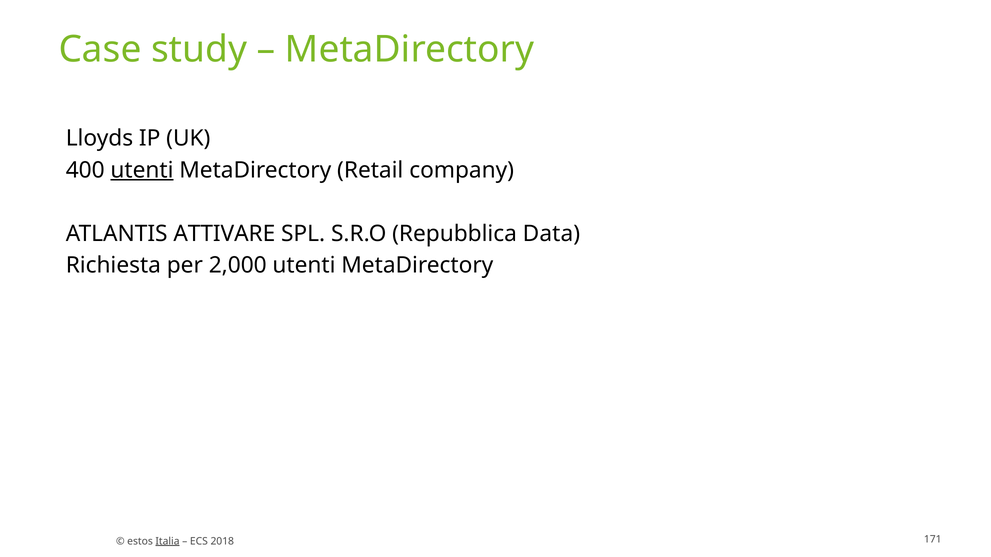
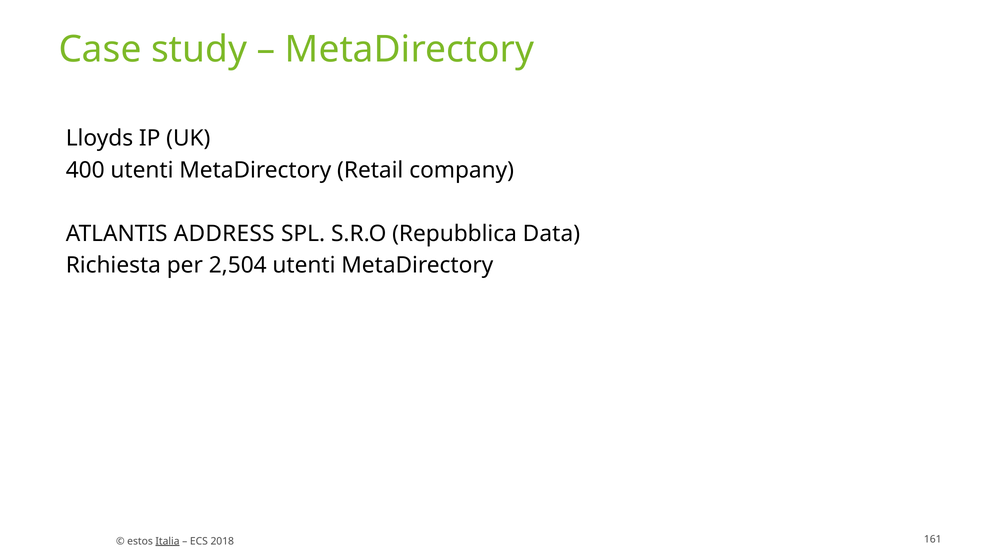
utenti at (142, 170) underline: present -> none
ATTIVARE: ATTIVARE -> ADDRESS
2,000: 2,000 -> 2,504
171: 171 -> 161
